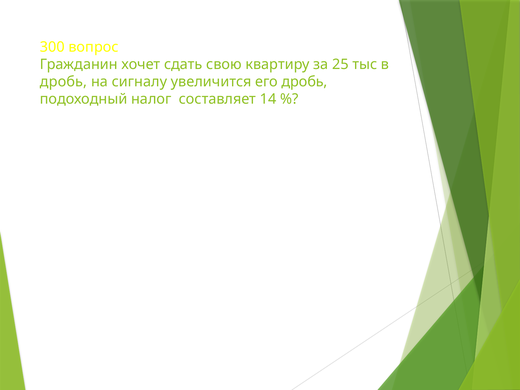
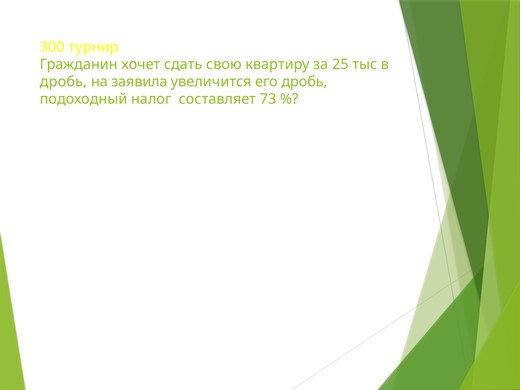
вопрос: вопрос -> турнир
сигналу: сигналу -> заявила
14: 14 -> 73
